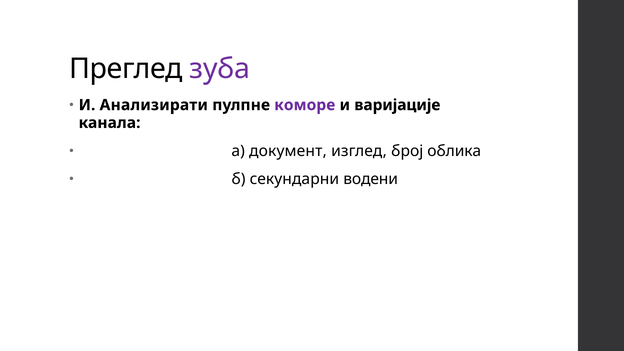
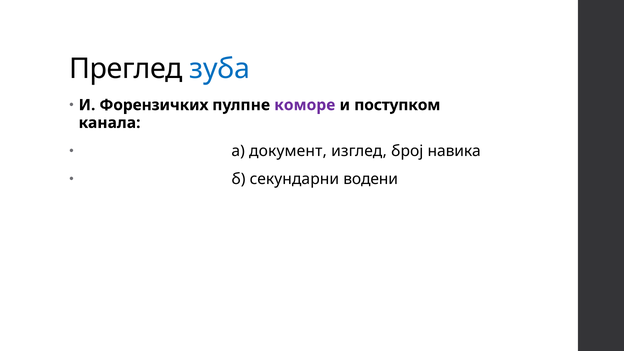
зуба colour: purple -> blue
Анализирати: Анализирати -> Форензичких
варијације: варијације -> поступком
облика: облика -> навика
